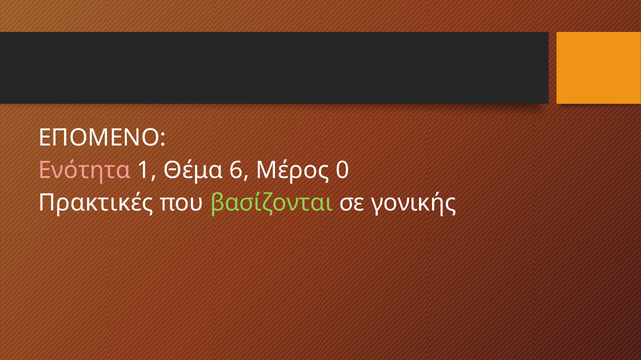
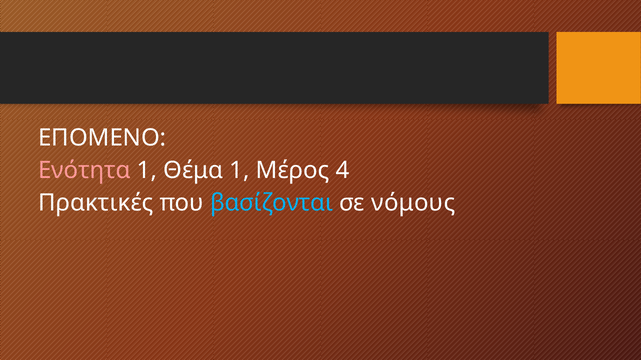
Θέμα 6: 6 -> 1
0: 0 -> 4
βασίζονται colour: light green -> light blue
γονικής: γονικής -> νόμους
